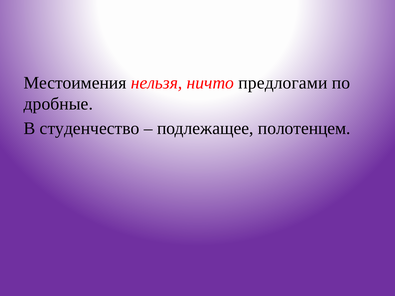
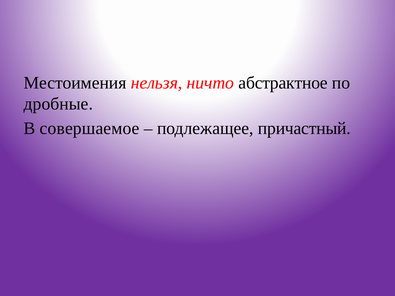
предлогами: предлогами -> абстрактное
студенчество: студенчество -> совершаемое
полотенцем: полотенцем -> причастный
